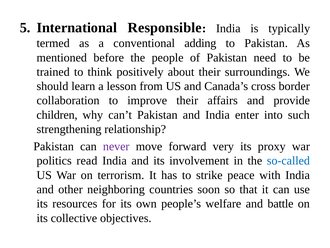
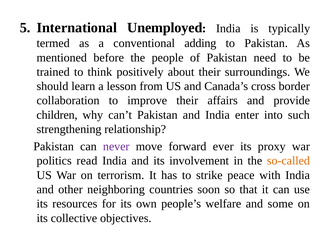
Responsible: Responsible -> Unemployed
very: very -> ever
so-called colour: blue -> orange
battle: battle -> some
